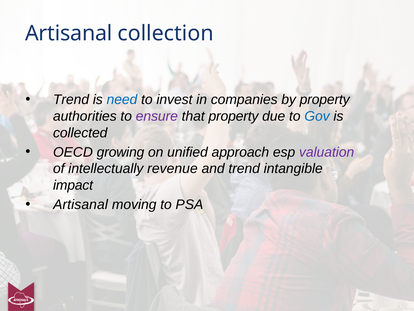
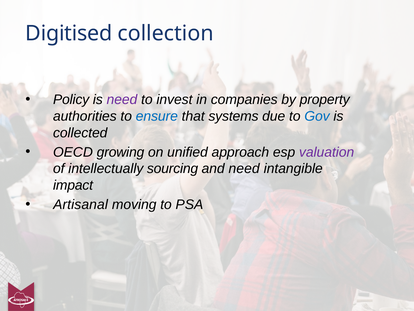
Artisanal at (69, 33): Artisanal -> Digitised
Trend at (71, 99): Trend -> Policy
need at (122, 99) colour: blue -> purple
ensure colour: purple -> blue
that property: property -> systems
revenue: revenue -> sourcing
and trend: trend -> need
